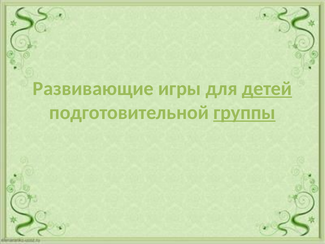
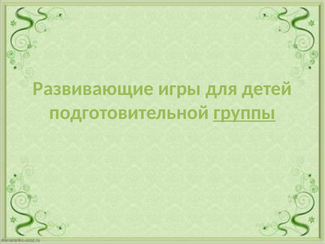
детей underline: present -> none
